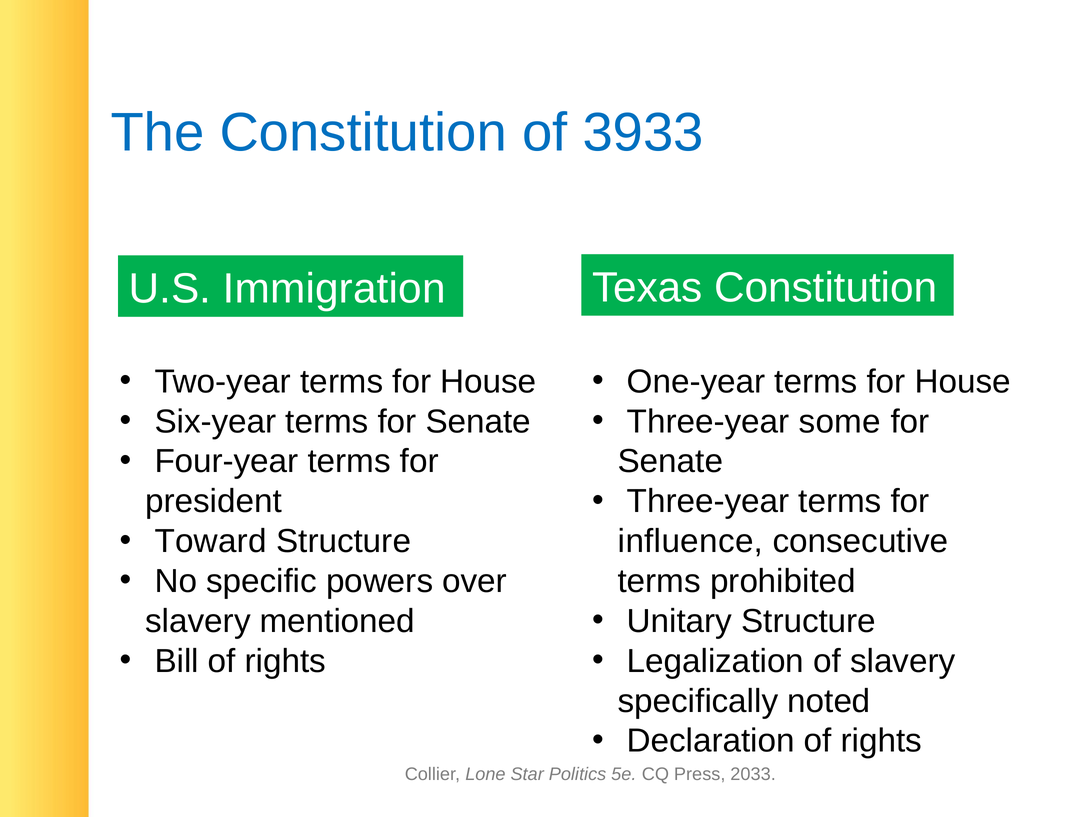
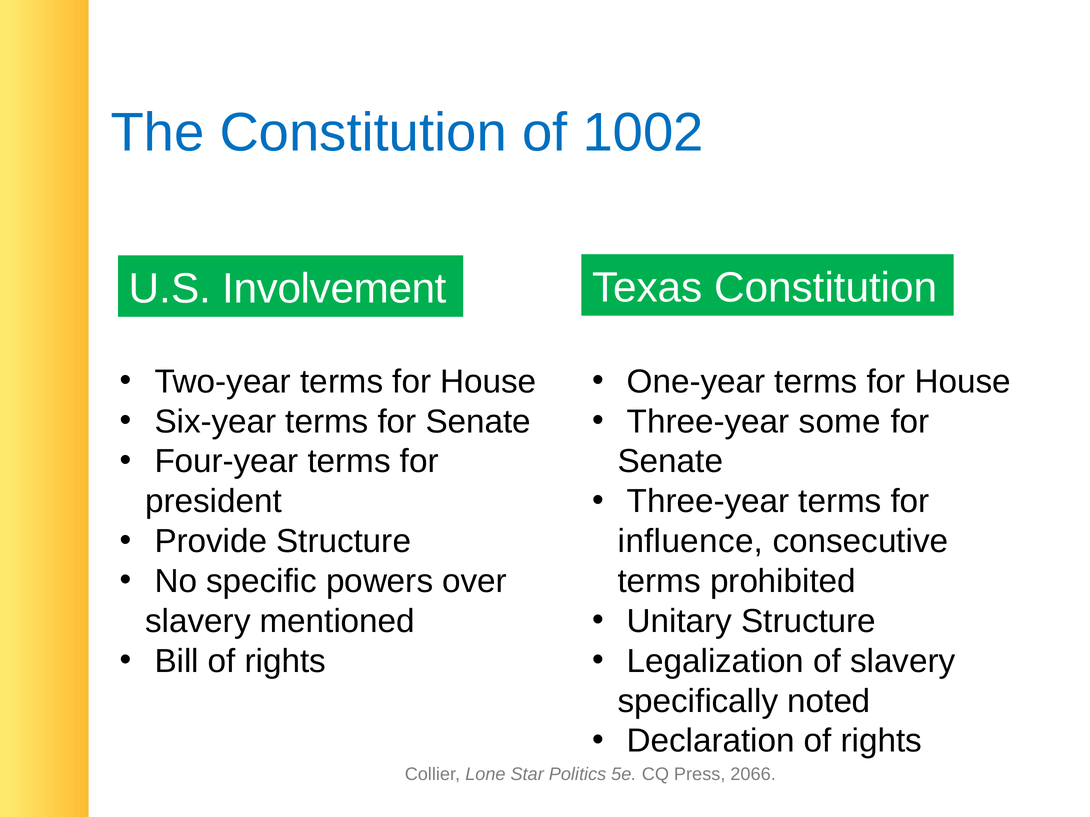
3933: 3933 -> 1002
Immigration: Immigration -> Involvement
Toward: Toward -> Provide
2033: 2033 -> 2066
